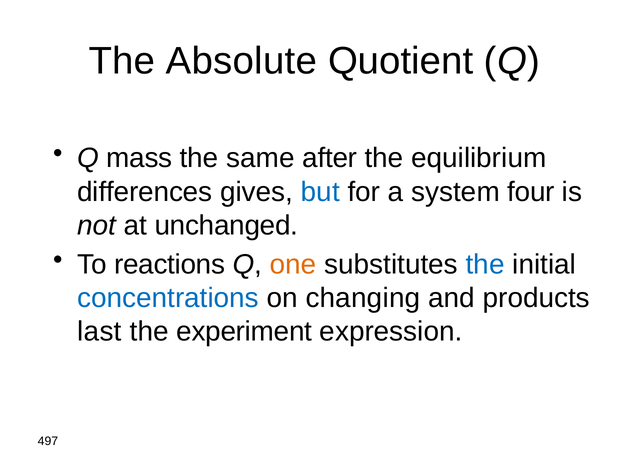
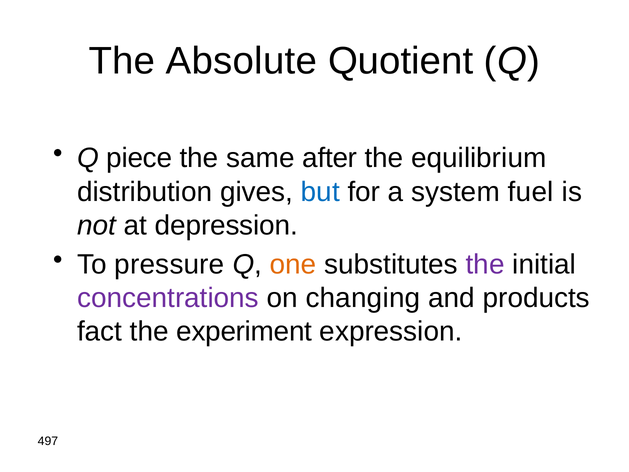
mass: mass -> piece
differences: differences -> distribution
four: four -> fuel
unchanged: unchanged -> depression
reactions: reactions -> pressure
the at (485, 264) colour: blue -> purple
concentrations colour: blue -> purple
last: last -> fact
